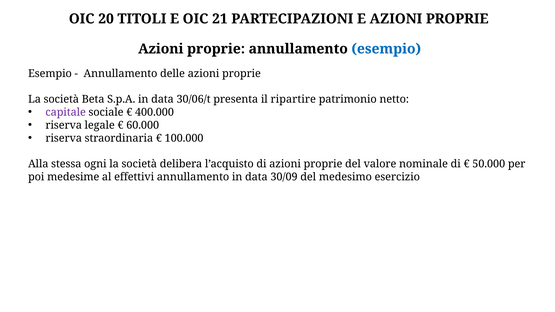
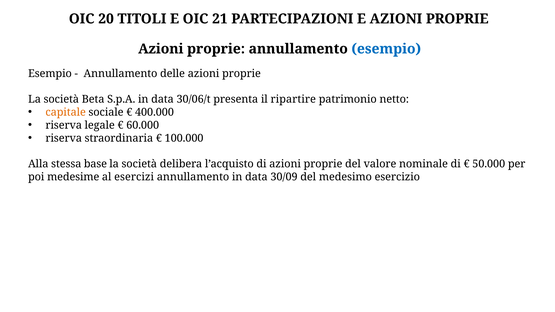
capitale colour: purple -> orange
ogni: ogni -> base
effettivi: effettivi -> esercizi
